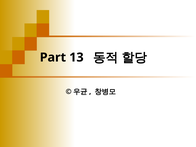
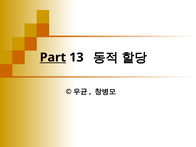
Part underline: none -> present
